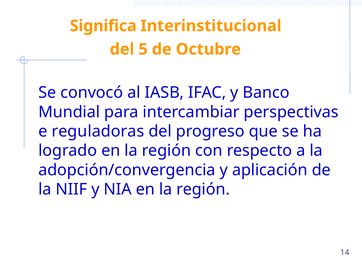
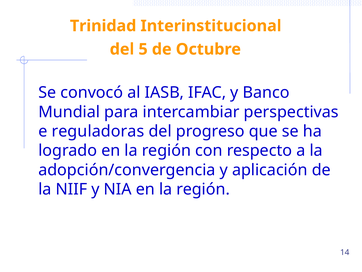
Significa: Significa -> Trinidad
